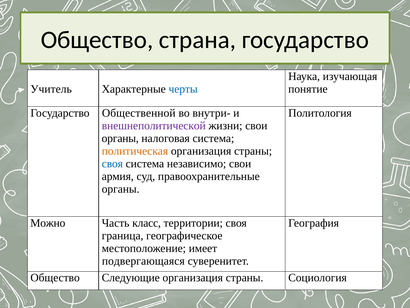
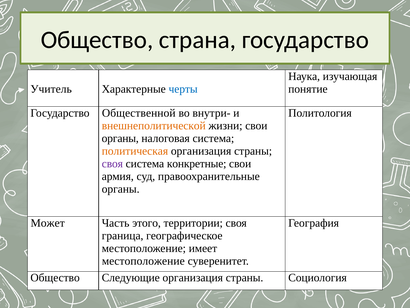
внешнеполитической colour: purple -> orange
своя at (112, 163) colour: blue -> purple
независимо: независимо -> конкретные
Можно: Можно -> Может
класс: класс -> этого
подвергающаяся at (143, 260): подвергающаяся -> местоположение
